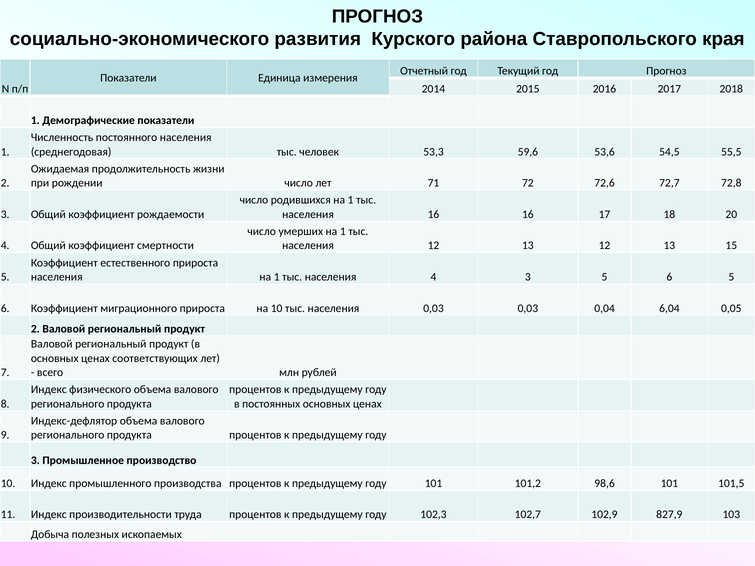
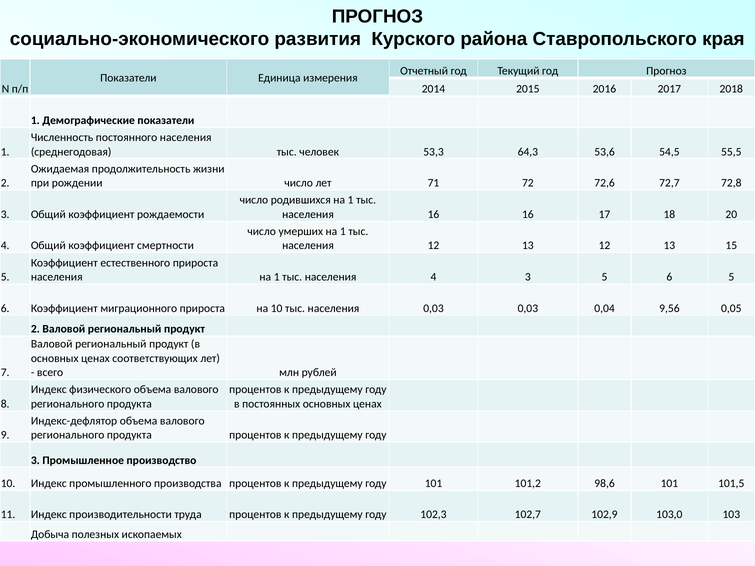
59,6: 59,6 -> 64,3
6,04: 6,04 -> 9,56
827,9: 827,9 -> 103,0
